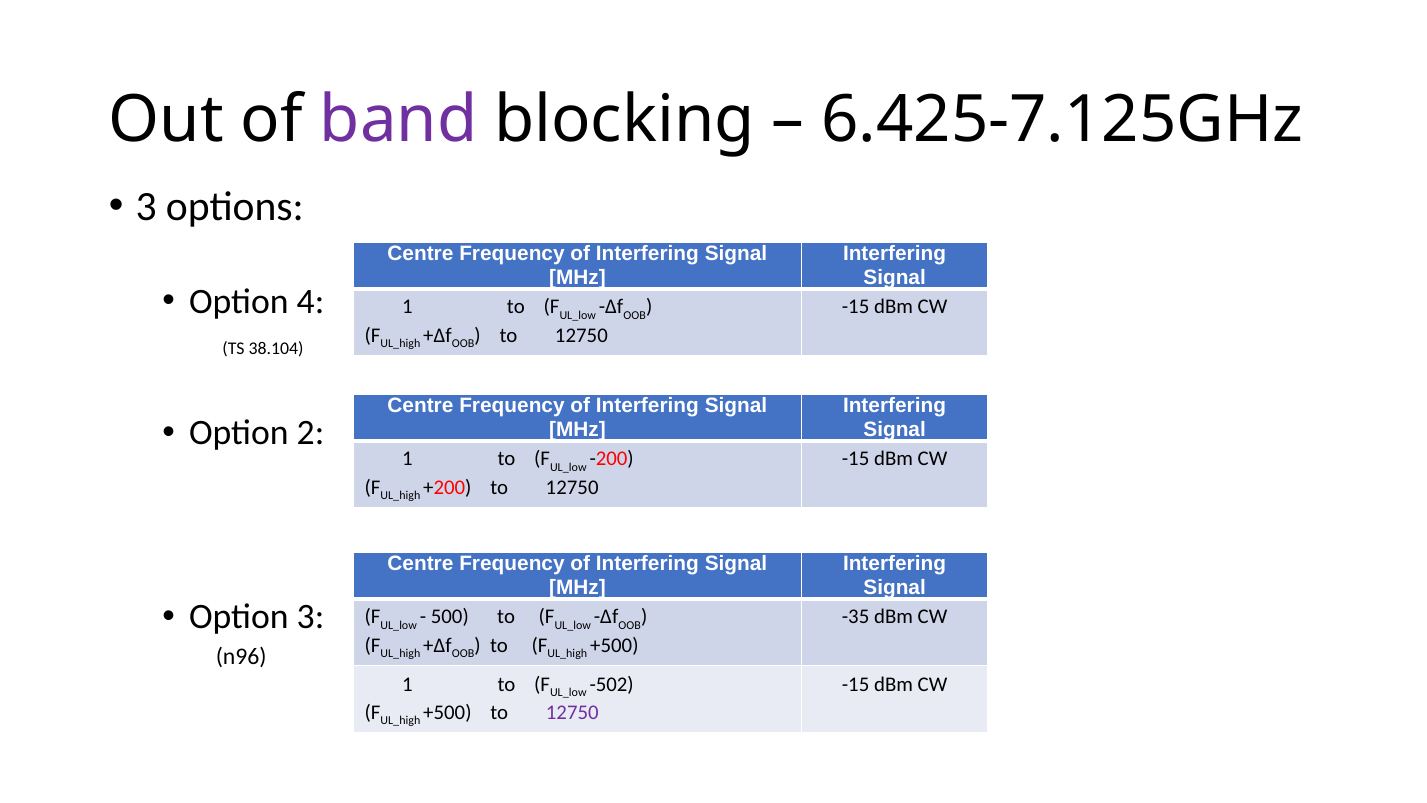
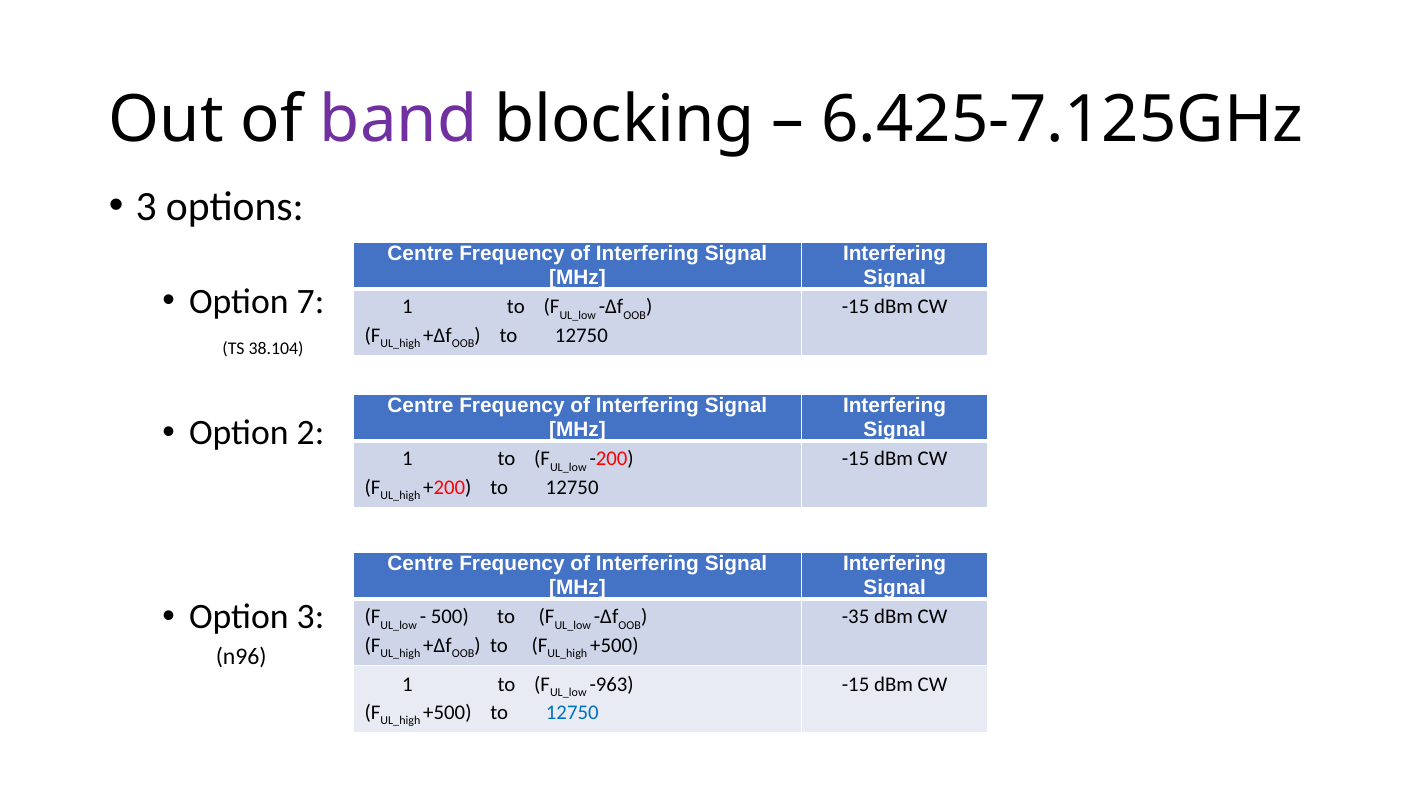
4: 4 -> 7
-502: -502 -> -963
12750 at (572, 712) colour: purple -> blue
